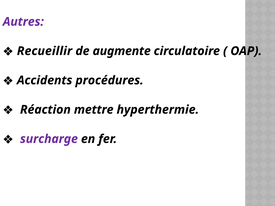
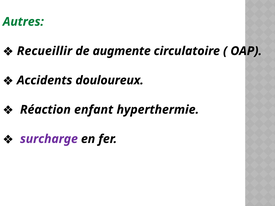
Autres colour: purple -> green
procédures: procédures -> douloureux
mettre: mettre -> enfant
